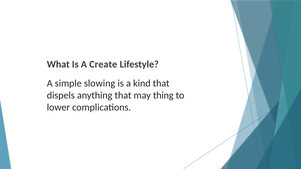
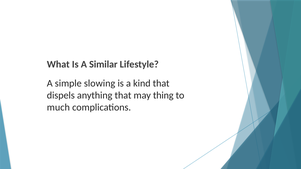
Create: Create -> Similar
lower: lower -> much
